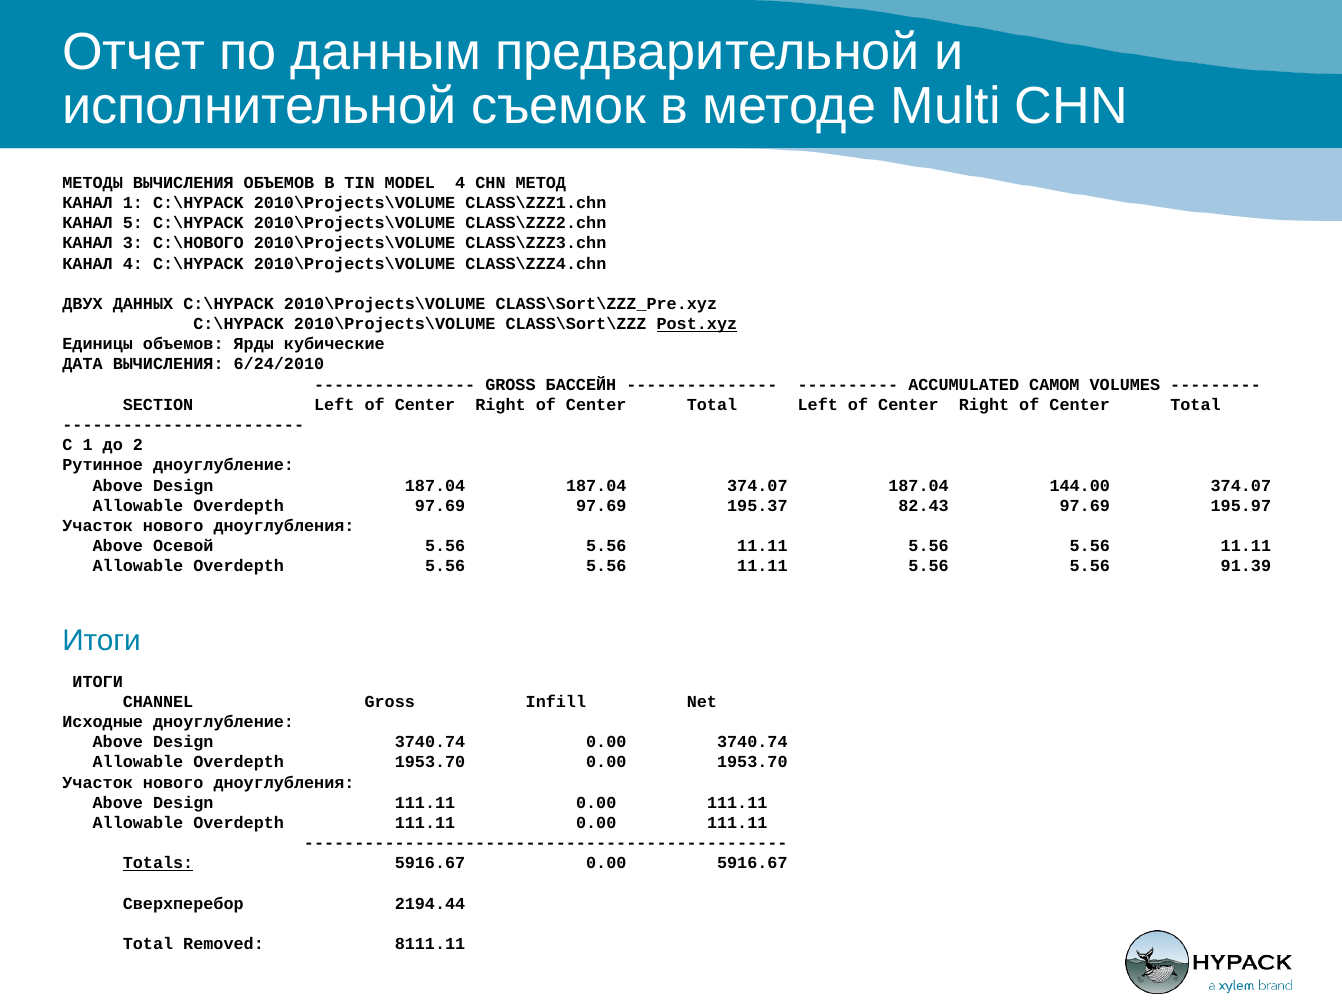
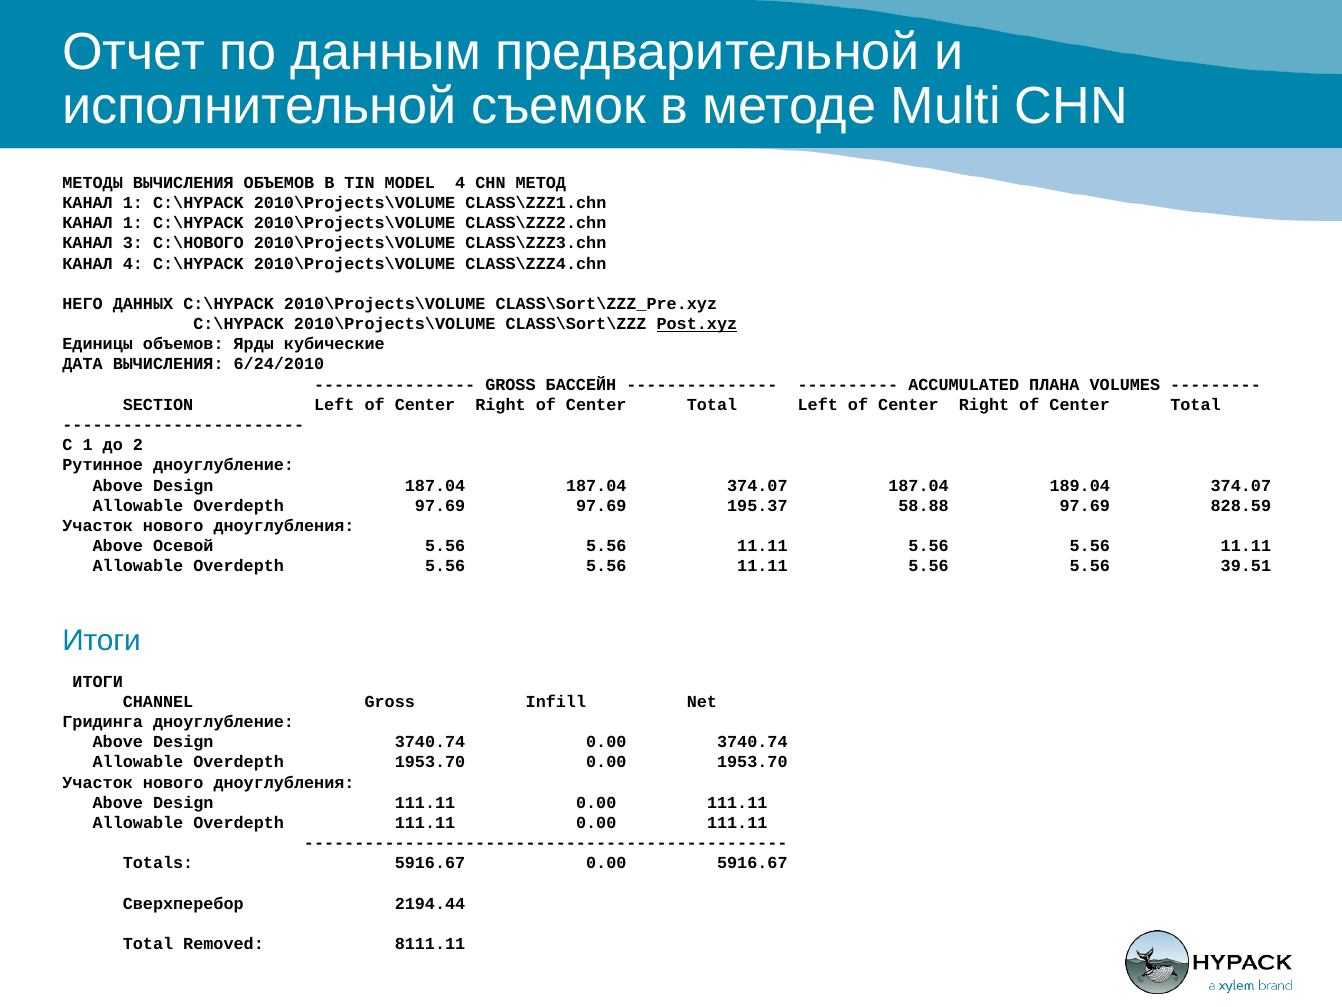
5 at (133, 223): 5 -> 1
ДВУХ: ДВУХ -> НЕГО
САМОМ: САМОМ -> ПЛАНА
144.00: 144.00 -> 189.04
82.43: 82.43 -> 58.88
195.97: 195.97 -> 828.59
91.39: 91.39 -> 39.51
Исходные: Исходные -> Гридинга
Totals underline: present -> none
